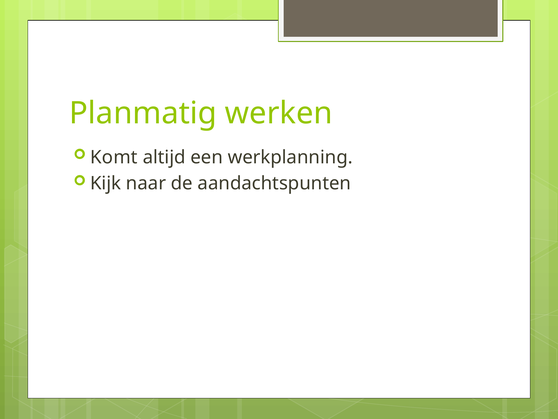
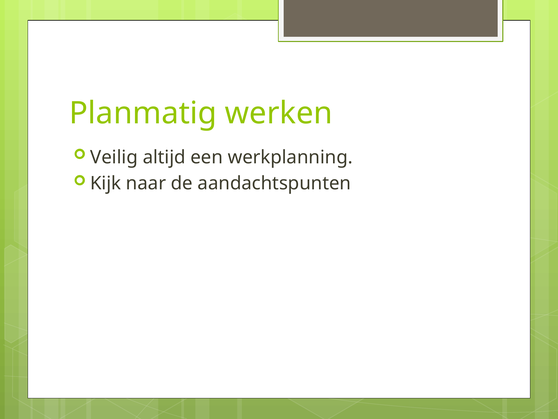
Komt: Komt -> Veilig
